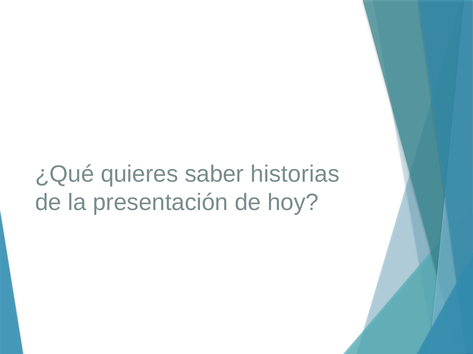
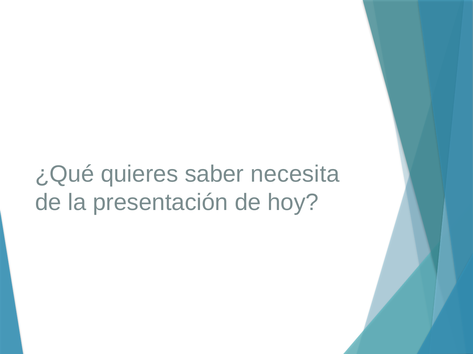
historias: historias -> necesita
